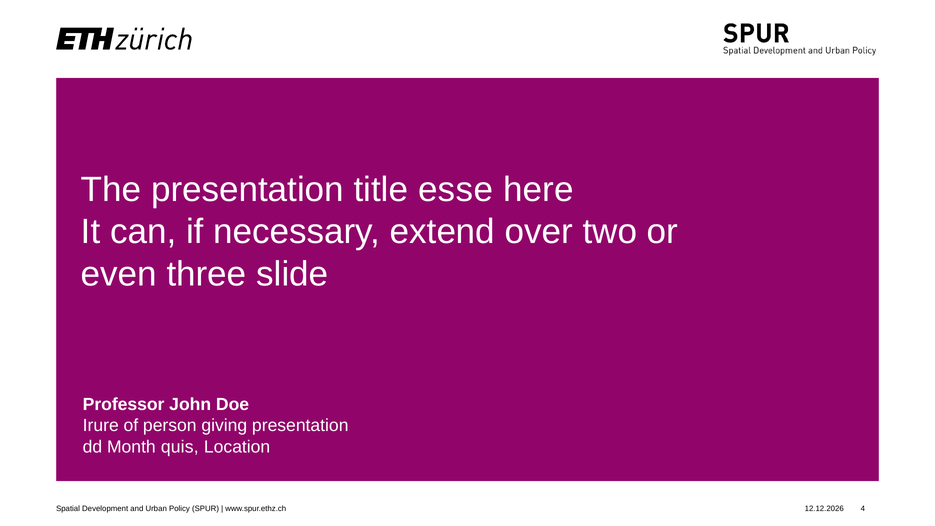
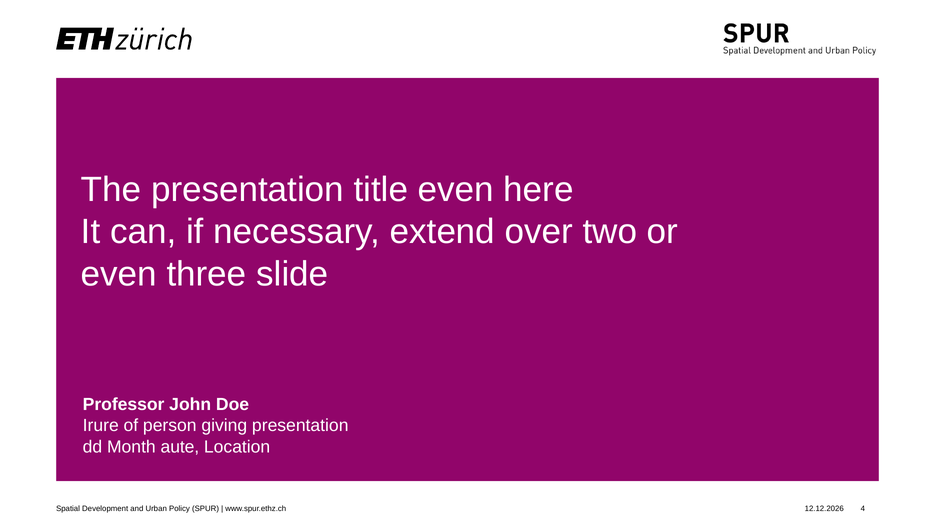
title esse: esse -> even
quis: quis -> aute
